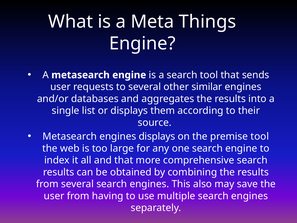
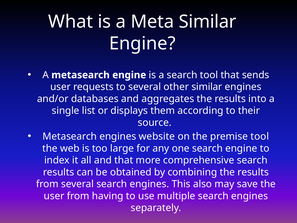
Meta Things: Things -> Similar
engines displays: displays -> website
